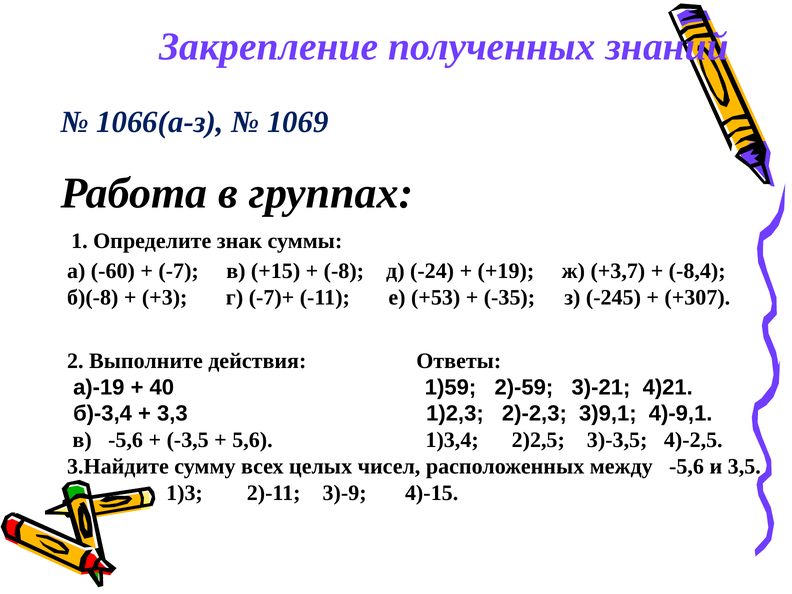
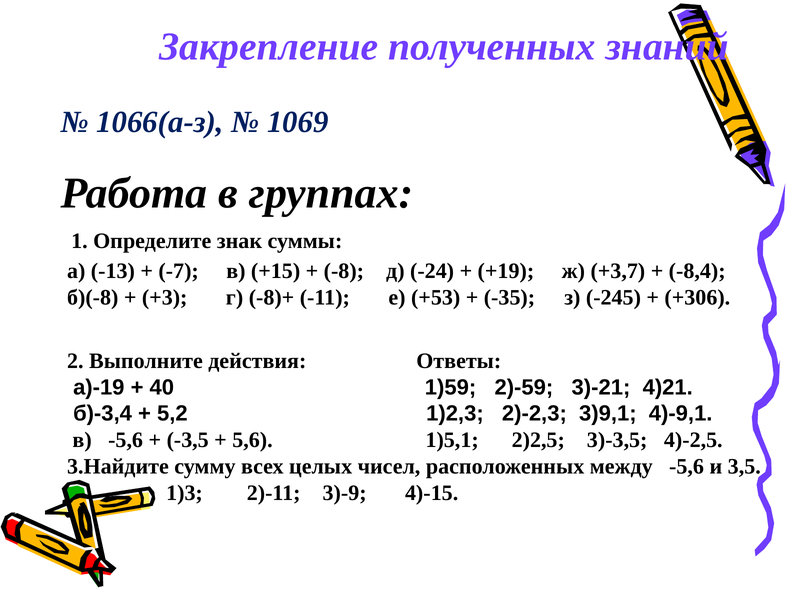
-60: -60 -> -13
-7)+: -7)+ -> -8)+
+307: +307 -> +306
3,3: 3,3 -> 5,2
1)3,4: 1)3,4 -> 1)5,1
